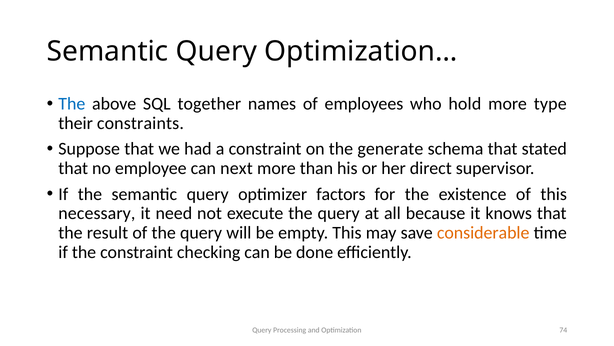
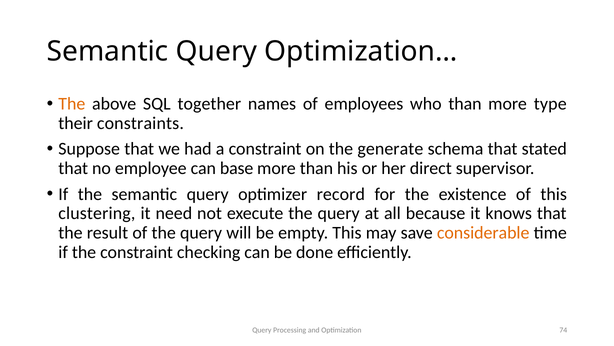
The at (72, 104) colour: blue -> orange
who hold: hold -> than
next: next -> base
factors: factors -> record
necessary: necessary -> clustering
